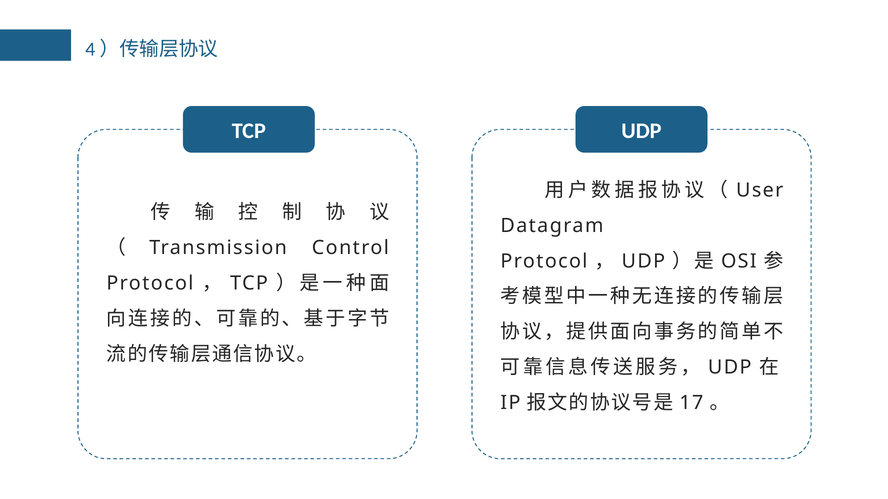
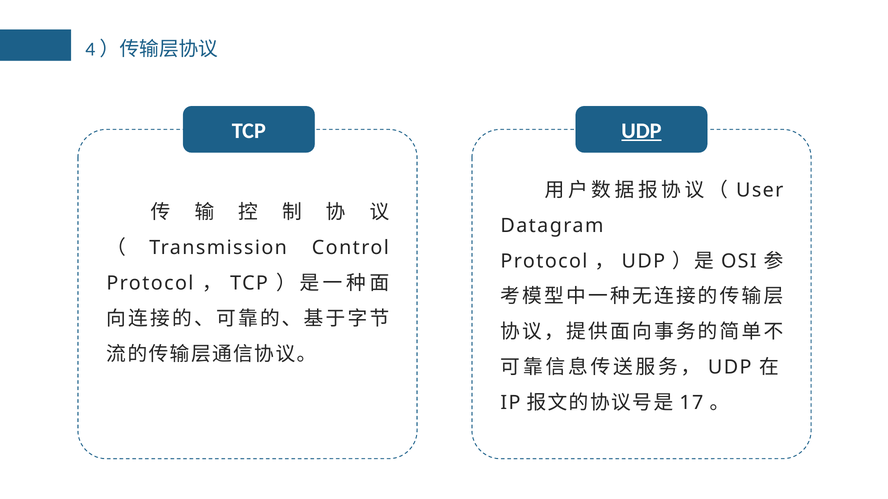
UDP at (641, 131) underline: none -> present
